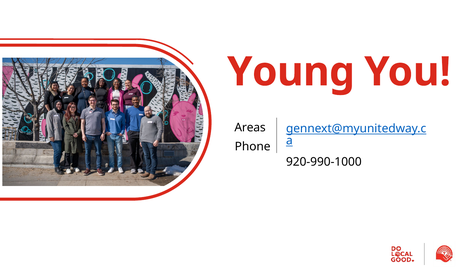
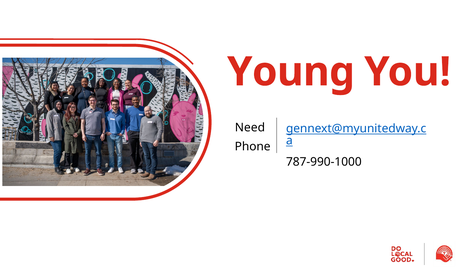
Areas: Areas -> Need
920-990-1000: 920-990-1000 -> 787-990-1000
